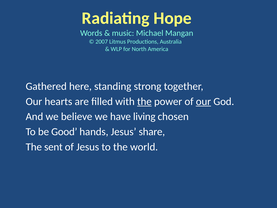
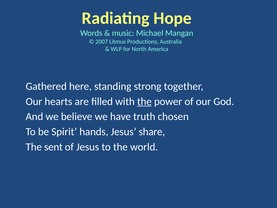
our at (203, 101) underline: present -> none
living: living -> truth
Good: Good -> Spirit
